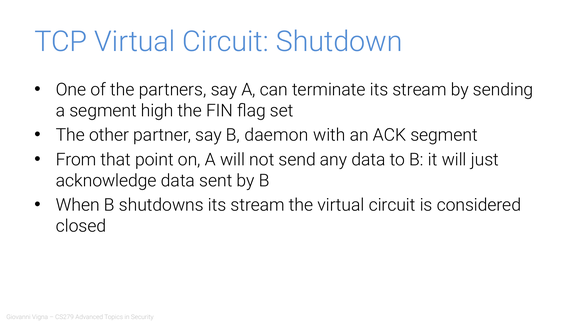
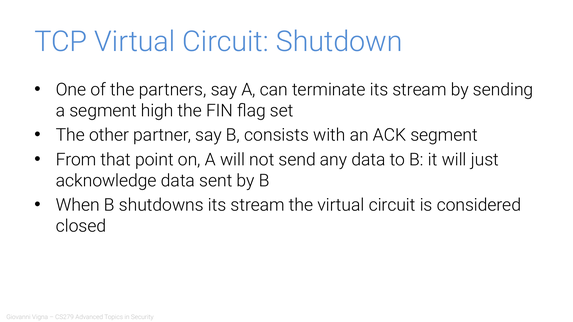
daemon: daemon -> consists
